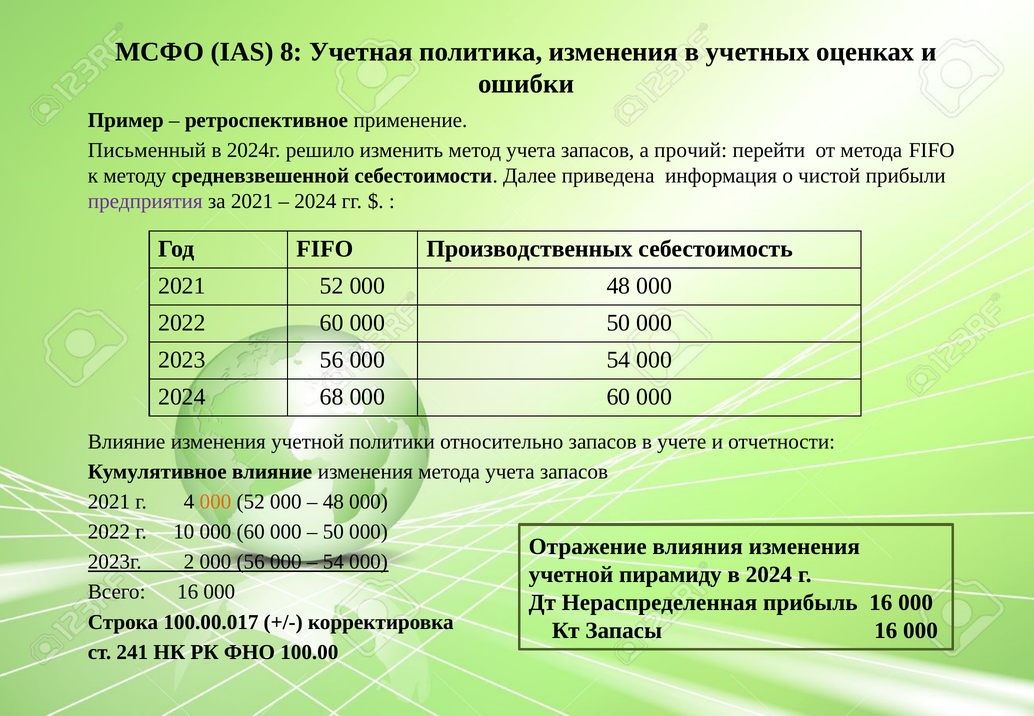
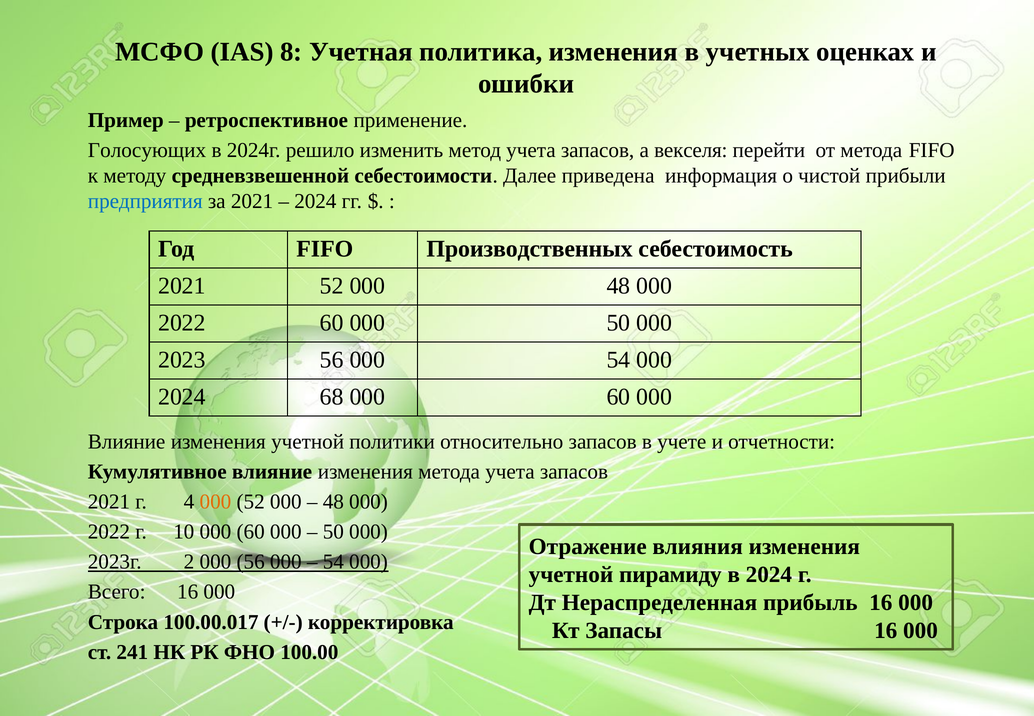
Письменный: Письменный -> Голосующих
прочий: прочий -> векселя
предприятия colour: purple -> blue
